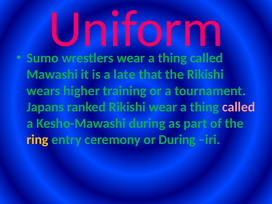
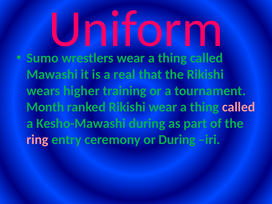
late: late -> real
Japans: Japans -> Month
ring colour: yellow -> pink
